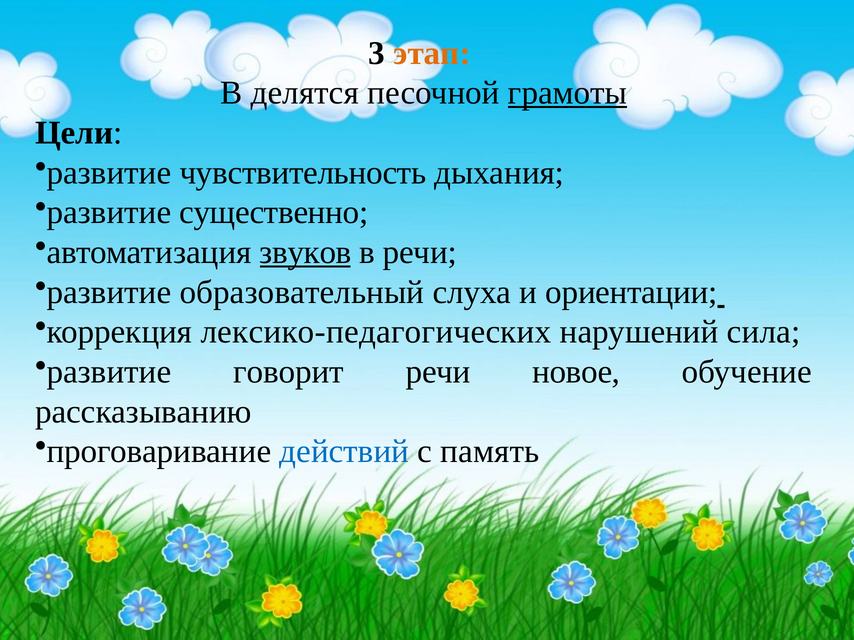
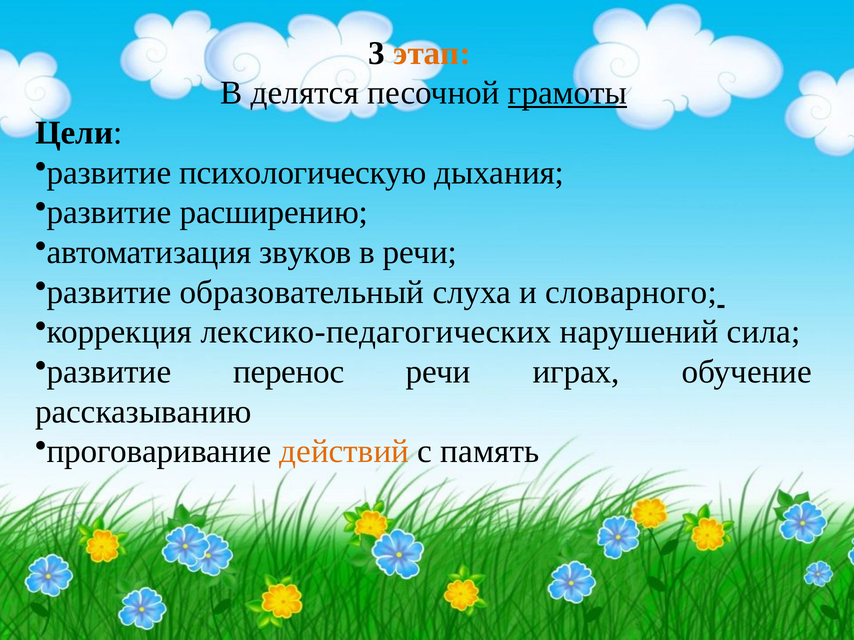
чувствительность: чувствительность -> психологическую
существенно: существенно -> расширению
звуков underline: present -> none
ориентации: ориентации -> словарного
говорит: говорит -> перенос
новое: новое -> играх
действий colour: blue -> orange
